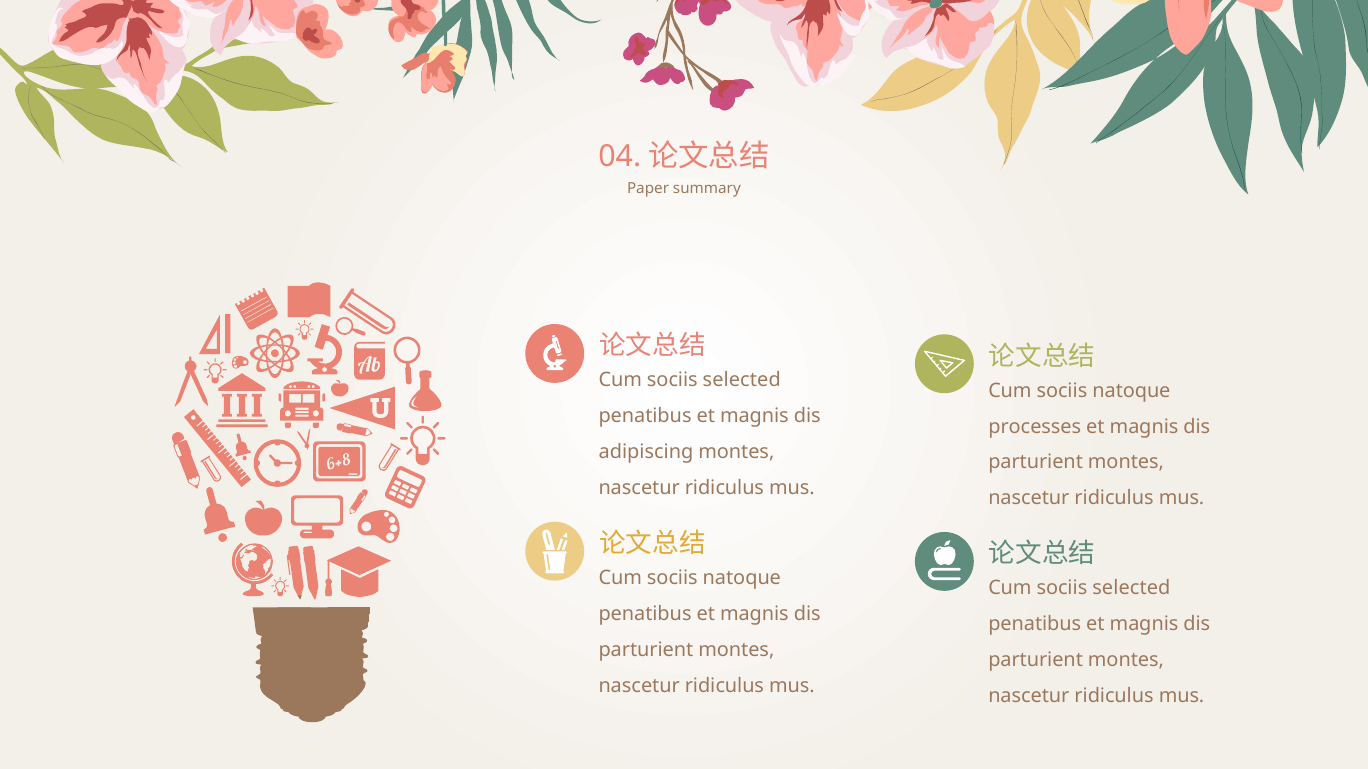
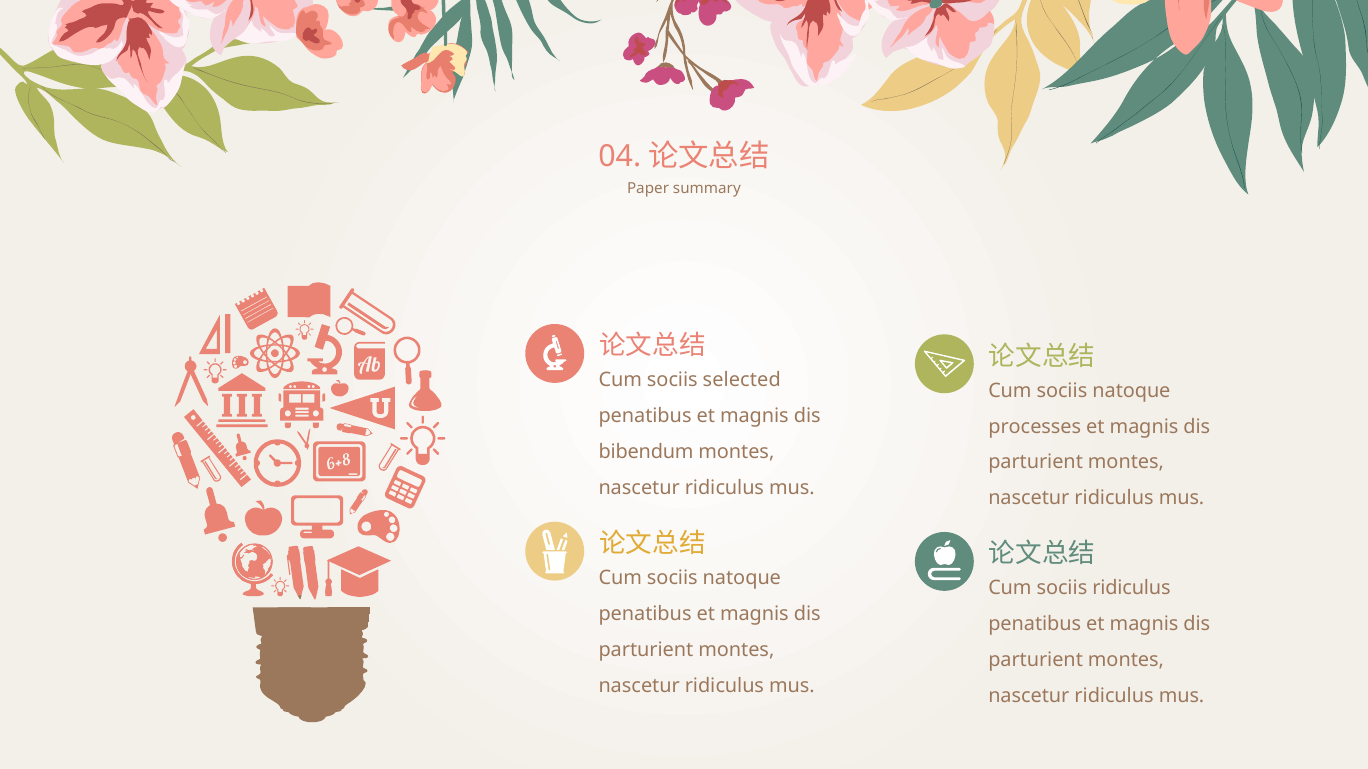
adipiscing: adipiscing -> bibendum
selected at (1131, 589): selected -> ridiculus
